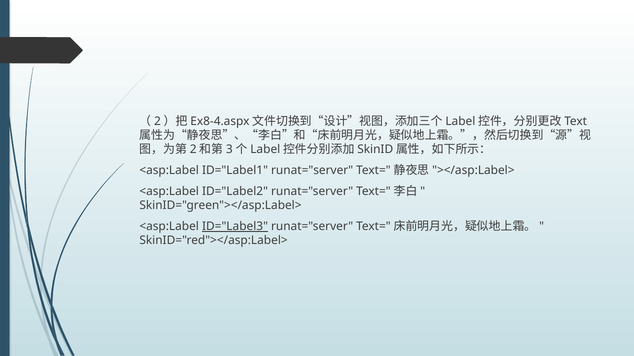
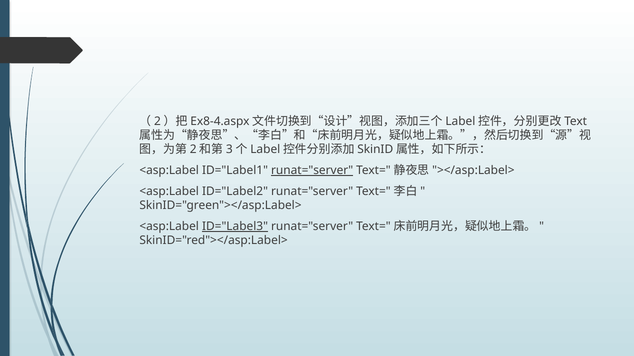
runat="server at (312, 171) underline: none -> present
